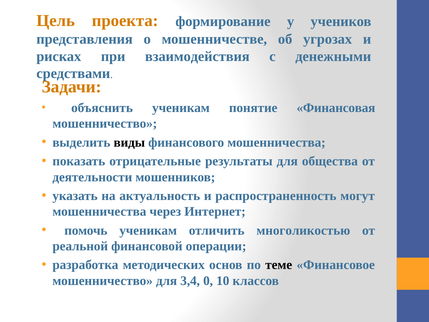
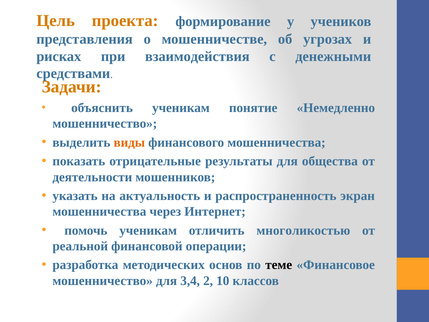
Финансовая: Финансовая -> Немедленно
виды colour: black -> orange
могут: могут -> экран
0: 0 -> 2
